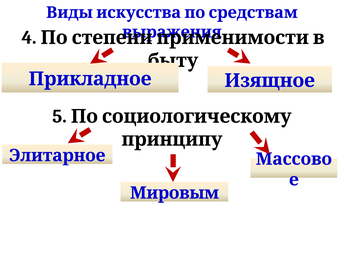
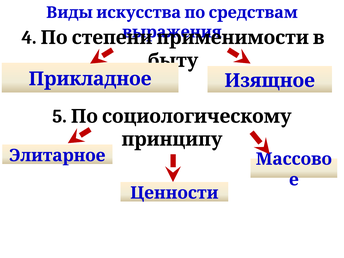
Мировым: Мировым -> Ценности
